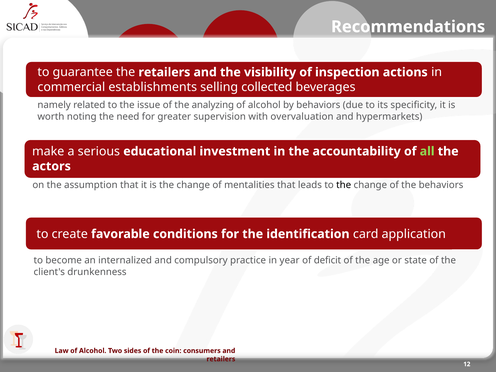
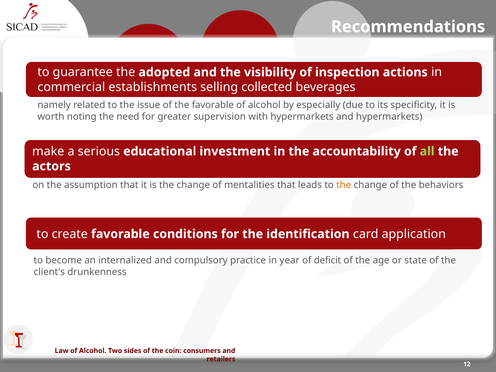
the retailers: retailers -> adopted
the analyzing: analyzing -> favorable
by behaviors: behaviors -> especially
with overvaluation: overvaluation -> hypermarkets
the at (344, 185) colour: black -> orange
